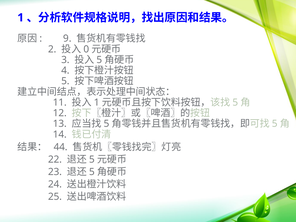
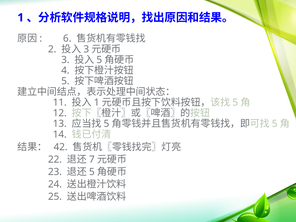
9: 9 -> 6
0 at (86, 49): 0 -> 3
44: 44 -> 42
5 at (92, 159): 5 -> 7
